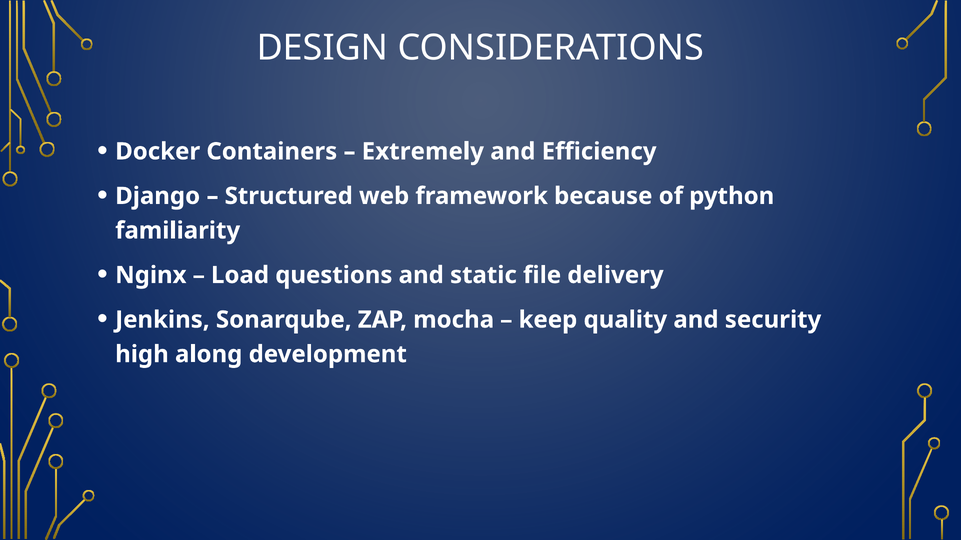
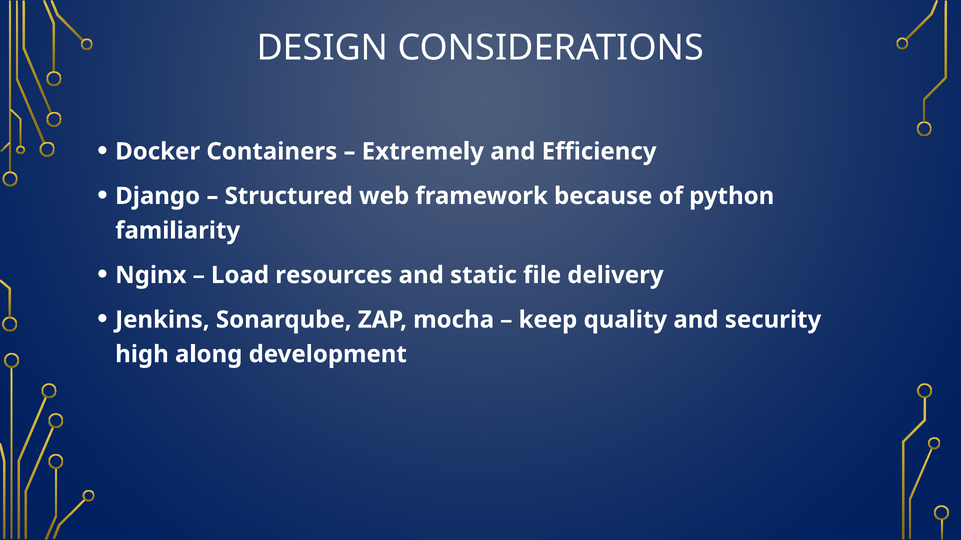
questions: questions -> resources
